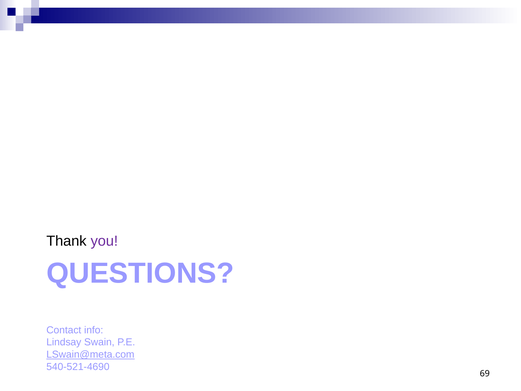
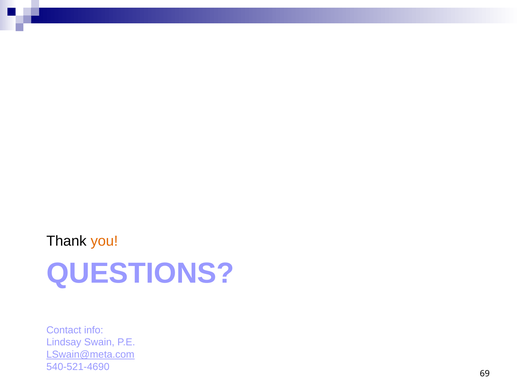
you colour: purple -> orange
